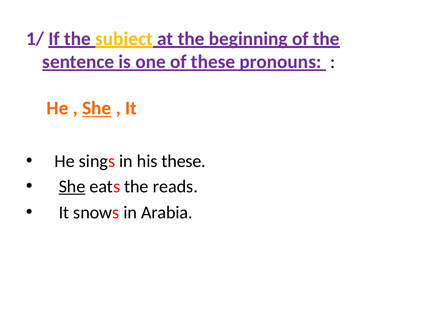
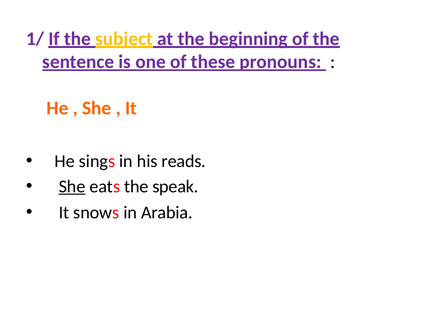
She at (97, 108) underline: present -> none
his these: these -> reads
reads: reads -> speak
